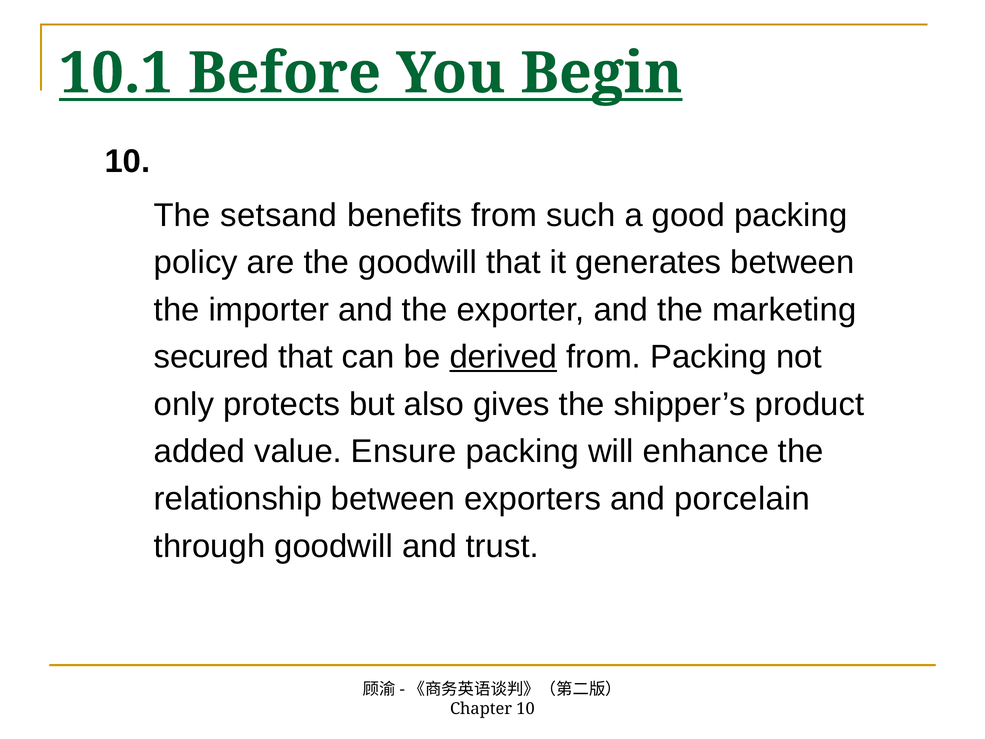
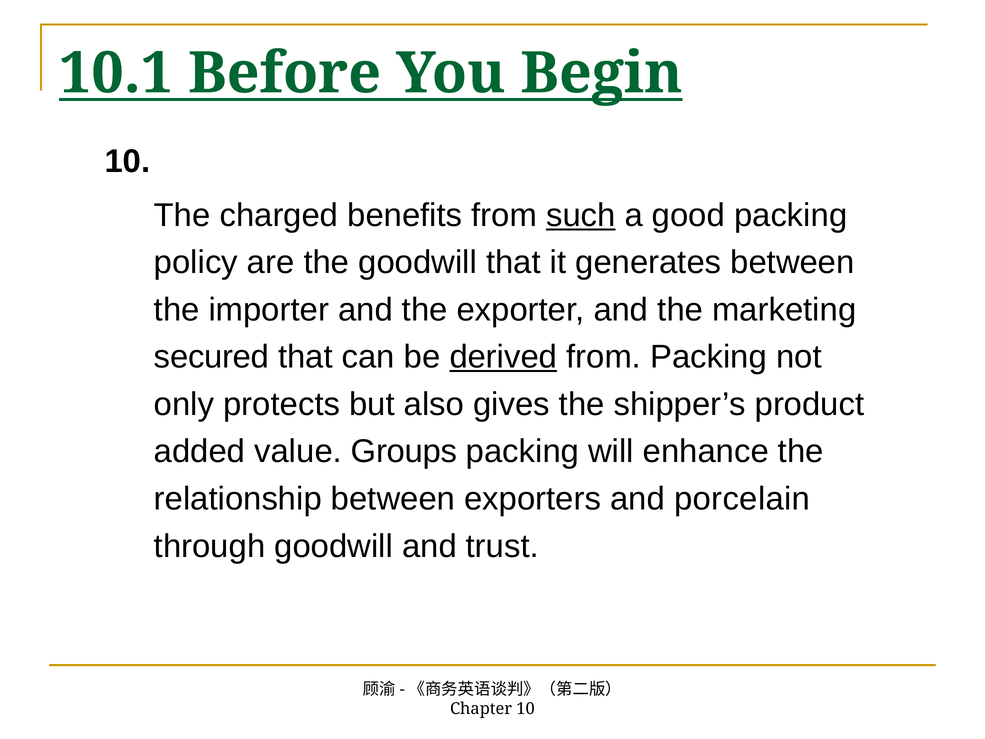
setsand: setsand -> charged
such underline: none -> present
Ensure: Ensure -> Groups
